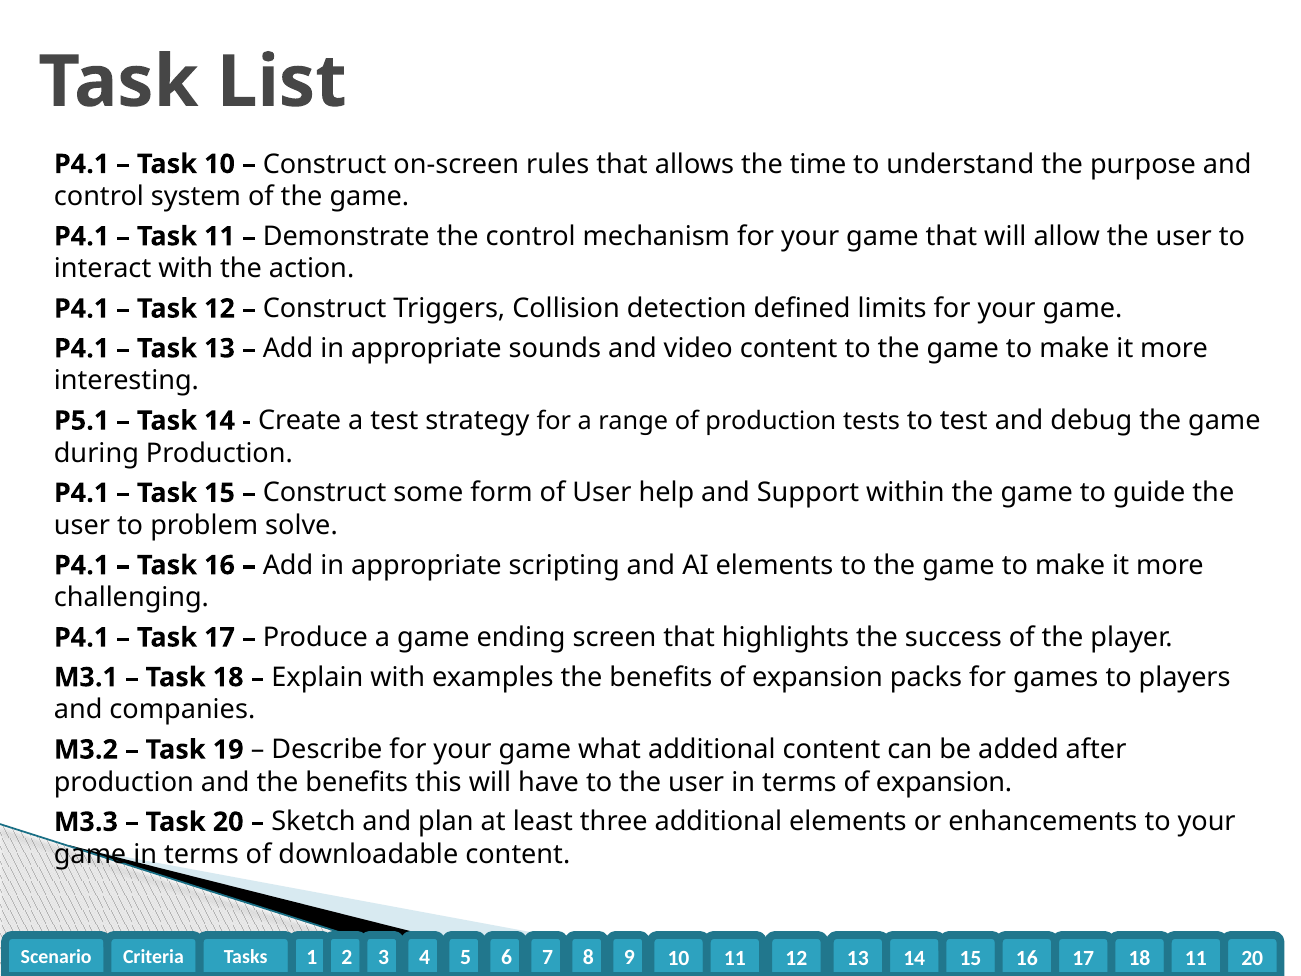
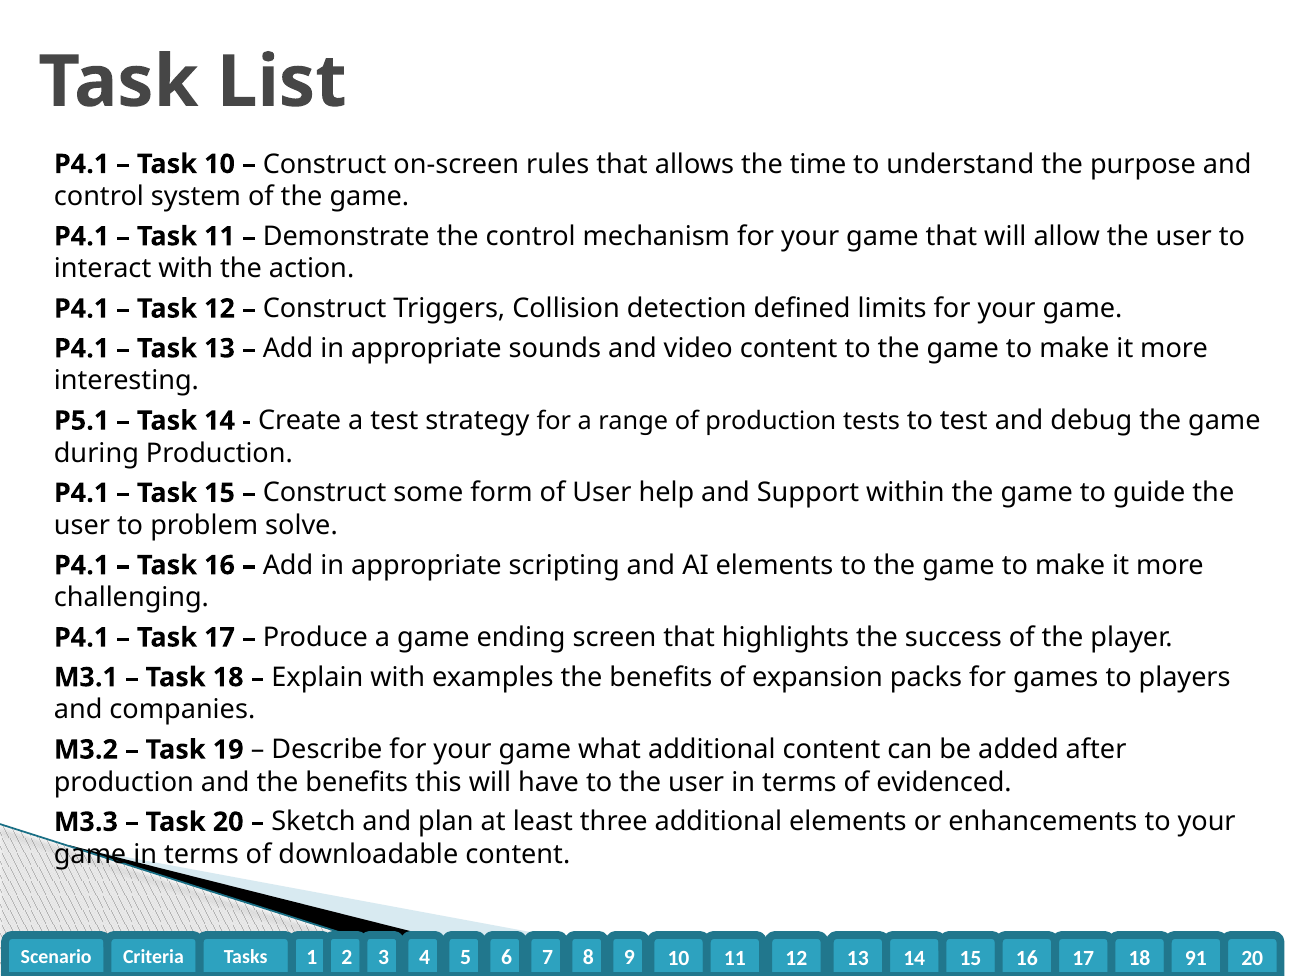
terms of expansion: expansion -> evidenced
18 11: 11 -> 91
